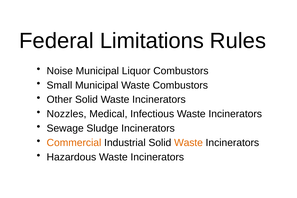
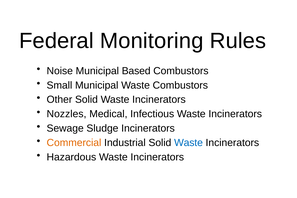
Limitations: Limitations -> Monitoring
Liquor: Liquor -> Based
Waste at (188, 143) colour: orange -> blue
